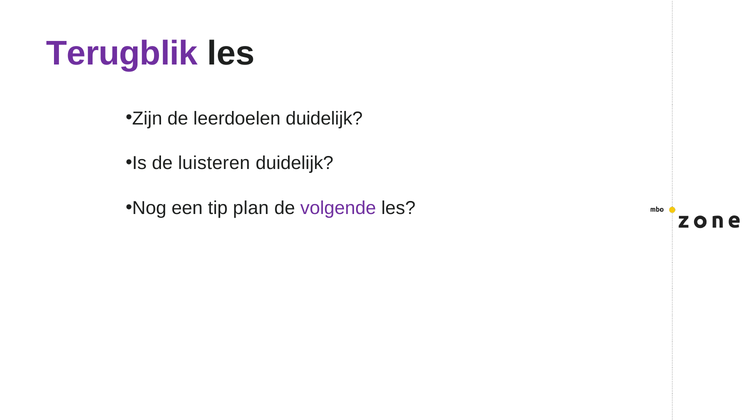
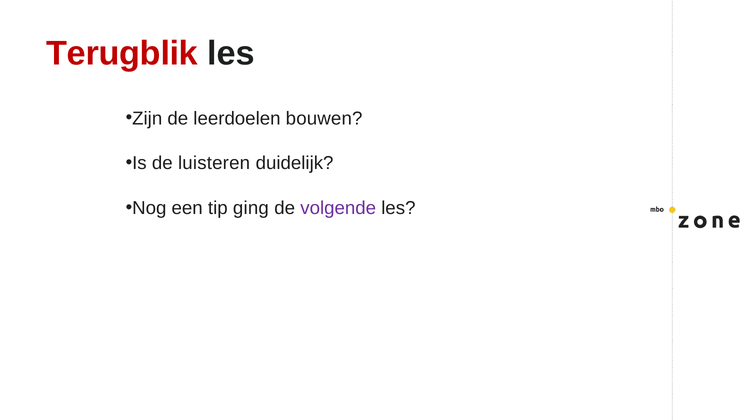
Terugblik colour: purple -> red
leerdoelen duidelijk: duidelijk -> bouwen
plan: plan -> ging
